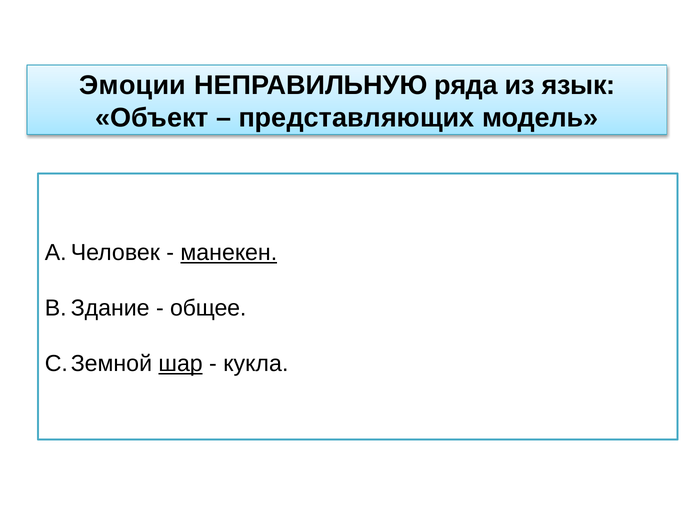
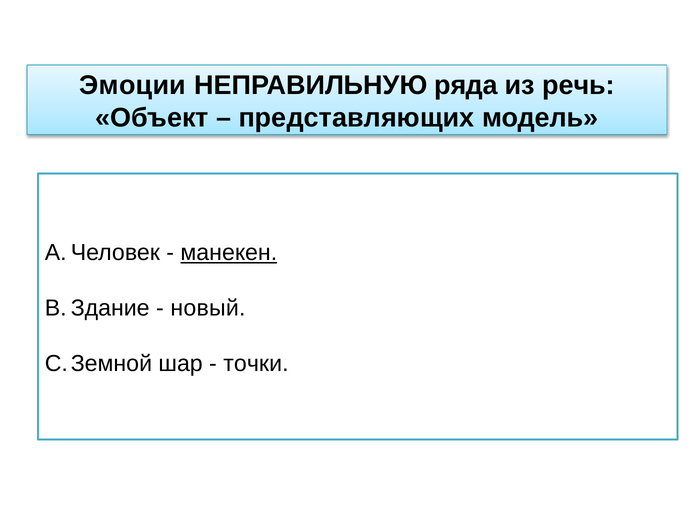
язык: язык -> речь
общее: общее -> новый
шар underline: present -> none
кукла: кукла -> точки
